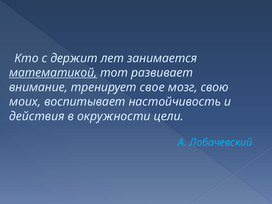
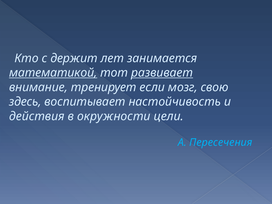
развивает underline: none -> present
свое: свое -> если
моих: моих -> здесь
Лобачевский: Лобачевский -> Пересечения
